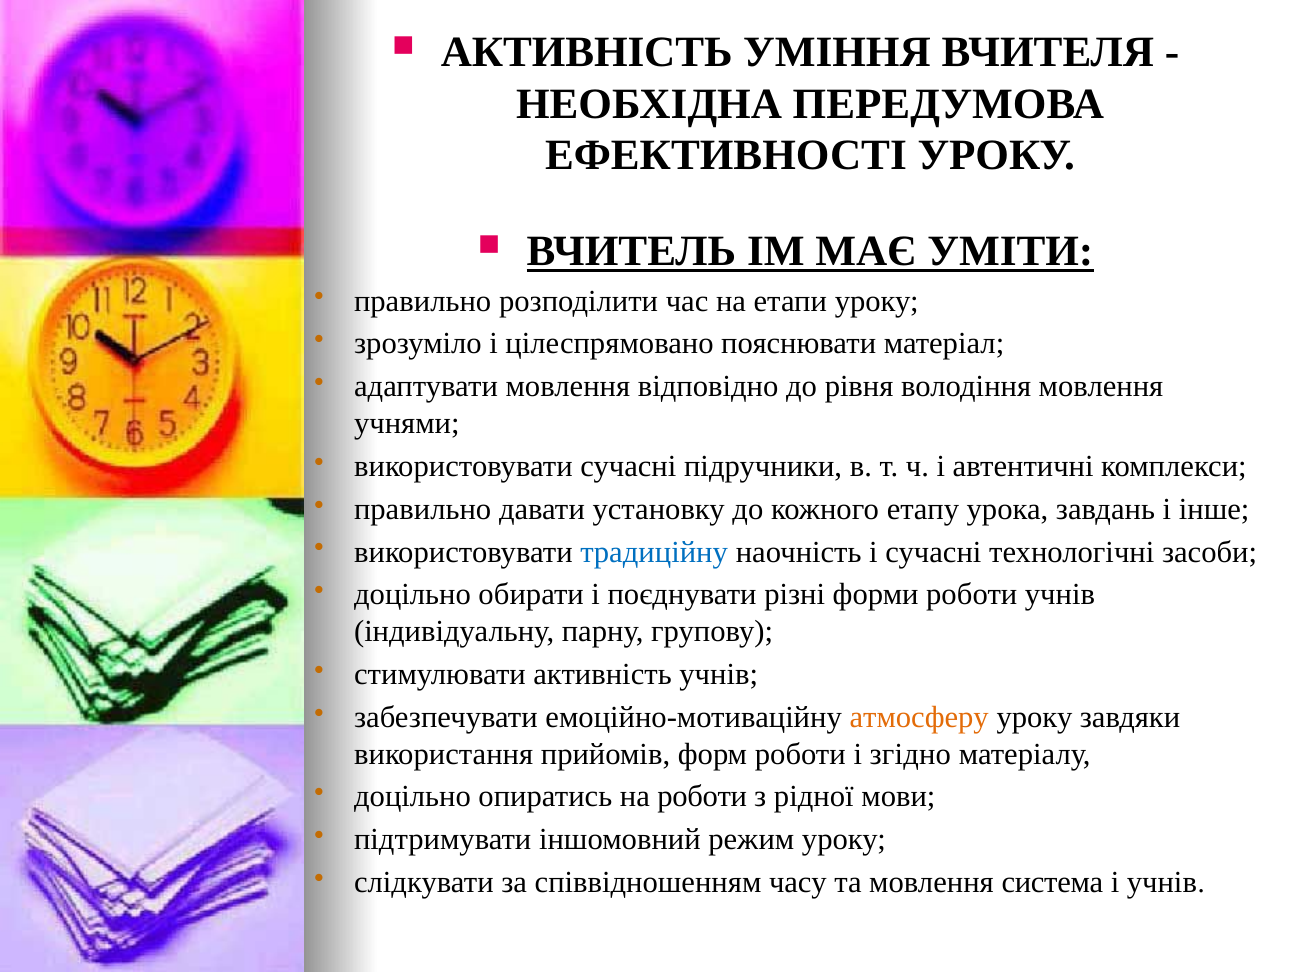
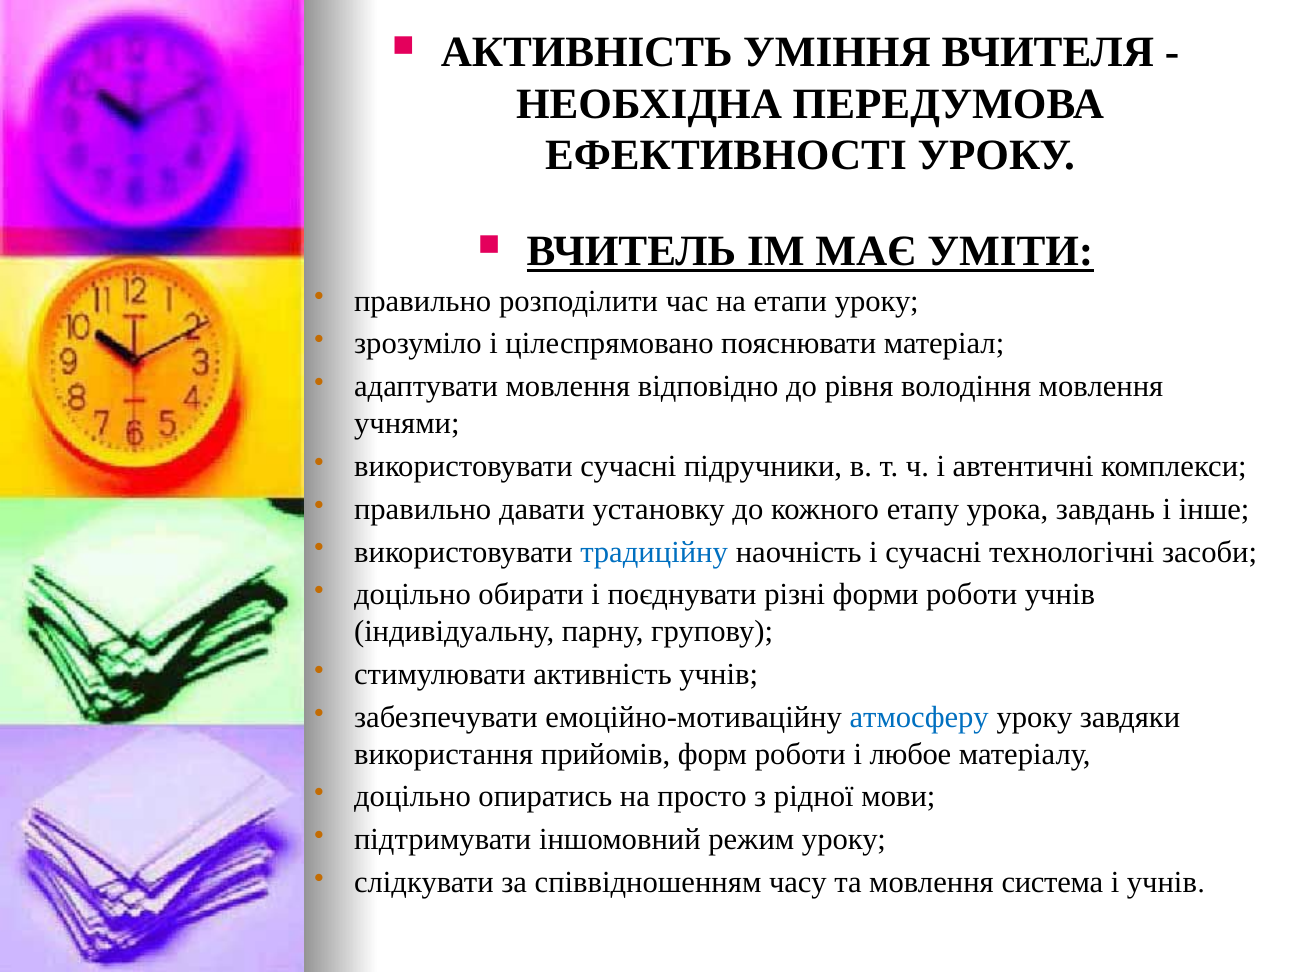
атмосферу colour: orange -> blue
згідно: згідно -> любое
на роботи: роботи -> просто
